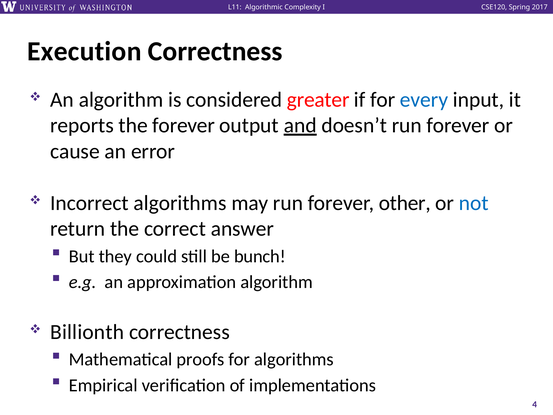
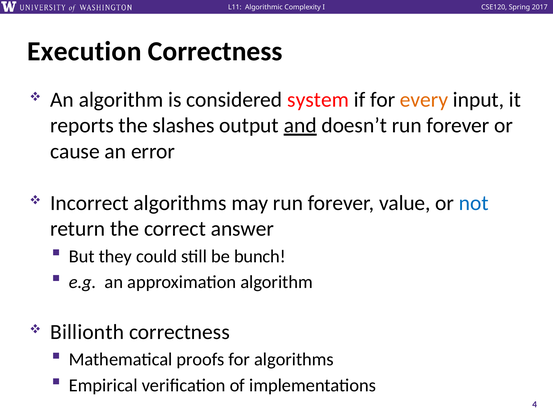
greater: greater -> system
every colour: blue -> orange
the forever: forever -> slashes
other: other -> value
